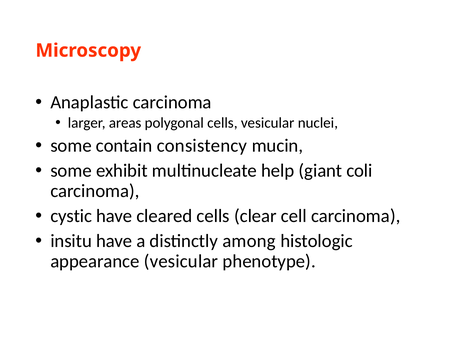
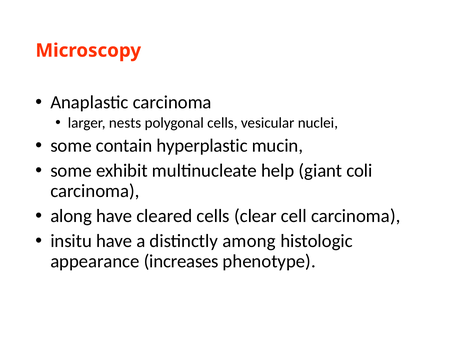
areas: areas -> nests
consistency: consistency -> hyperplastic
cystic: cystic -> along
appearance vesicular: vesicular -> increases
